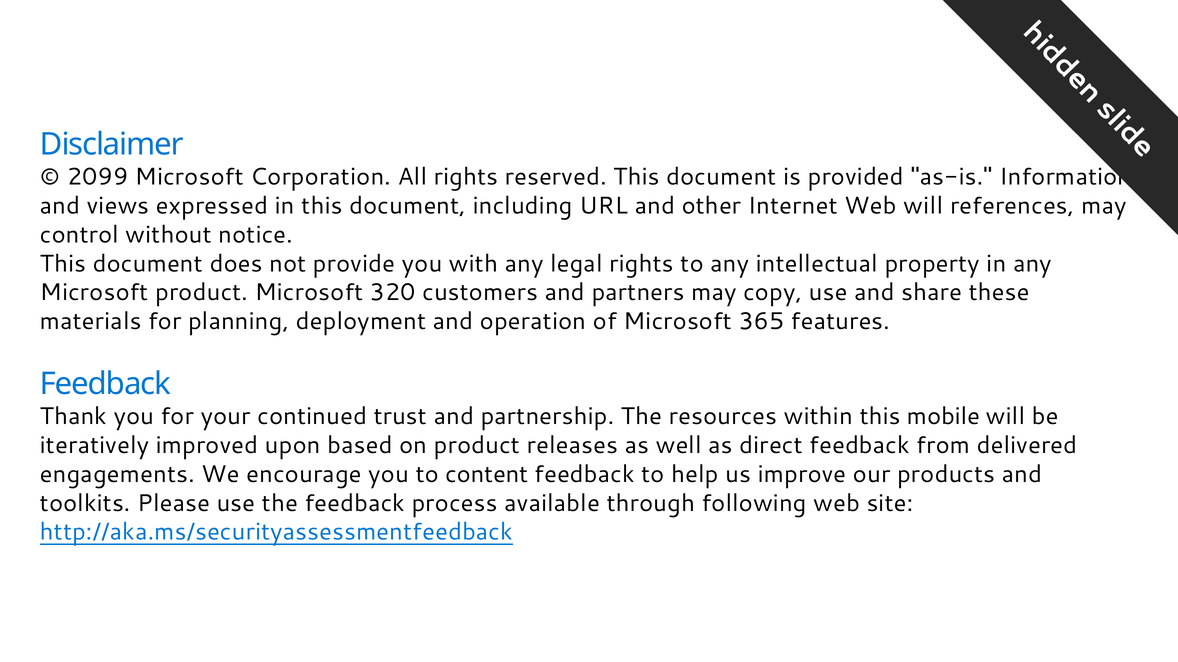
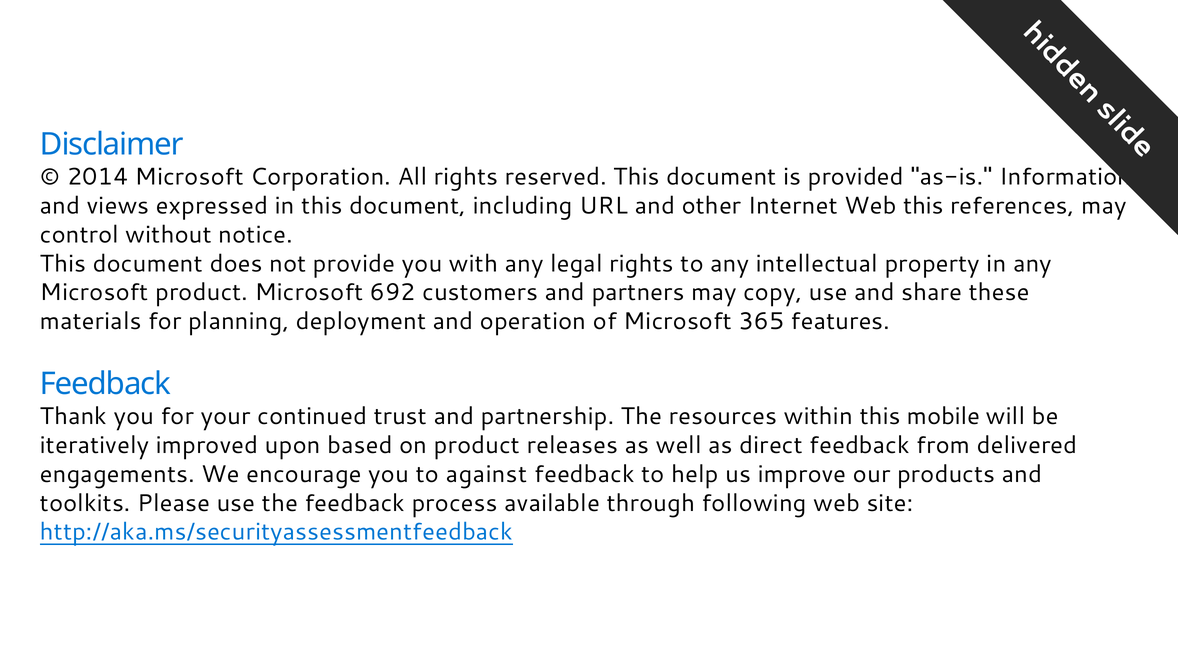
2099: 2099 -> 2014
Web will: will -> this
320: 320 -> 692
content: content -> against
